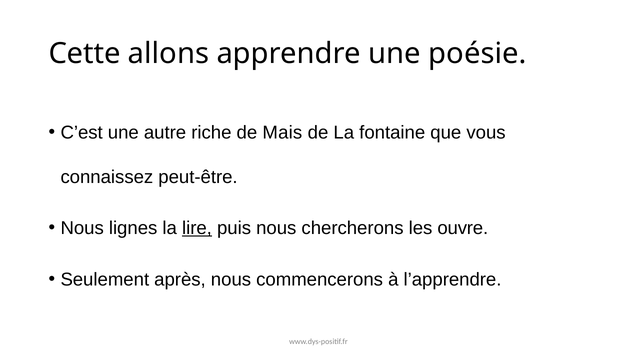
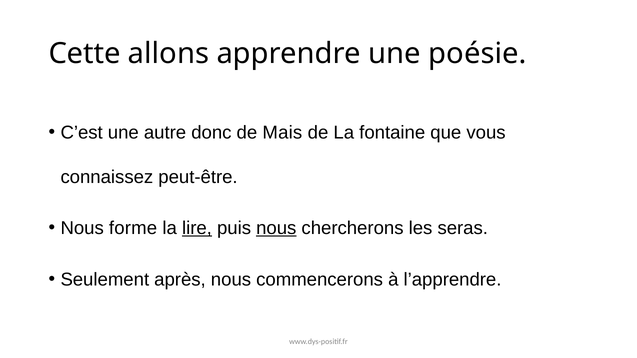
riche: riche -> donc
lignes: lignes -> forme
nous at (276, 228) underline: none -> present
ouvre: ouvre -> seras
